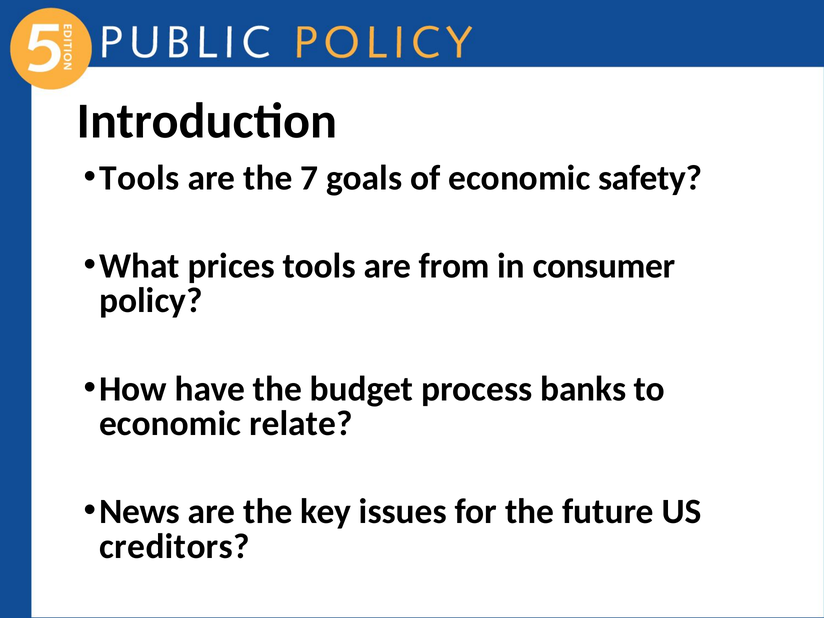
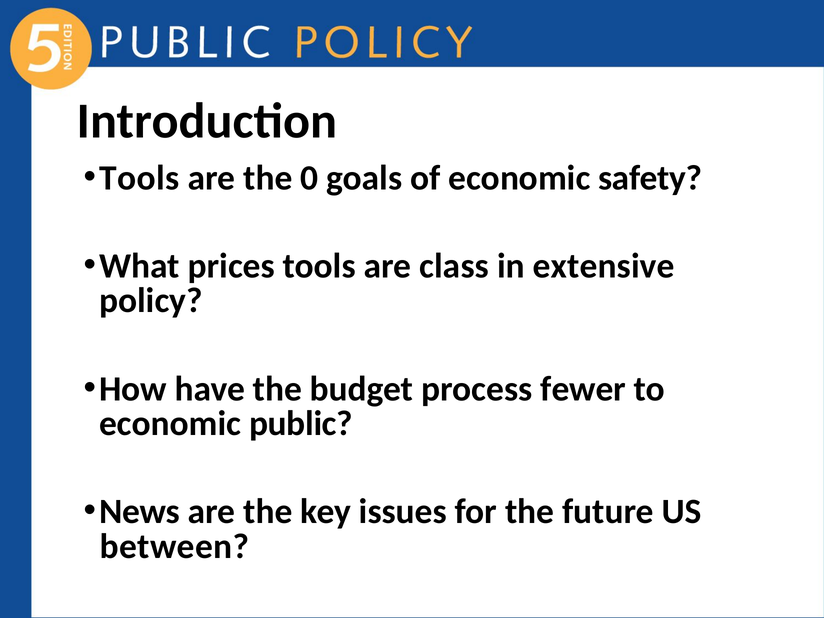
7: 7 -> 0
from: from -> class
consumer: consumer -> extensive
banks: banks -> fewer
relate: relate -> public
creditors: creditors -> between
